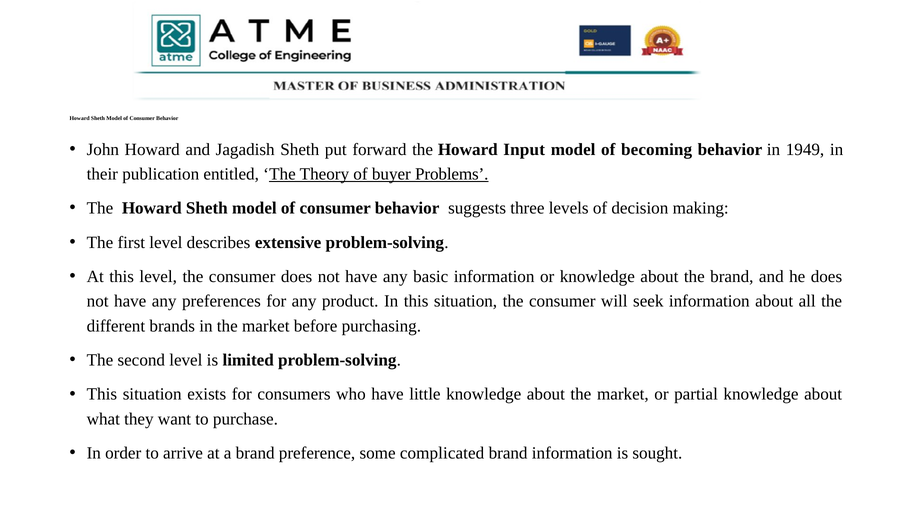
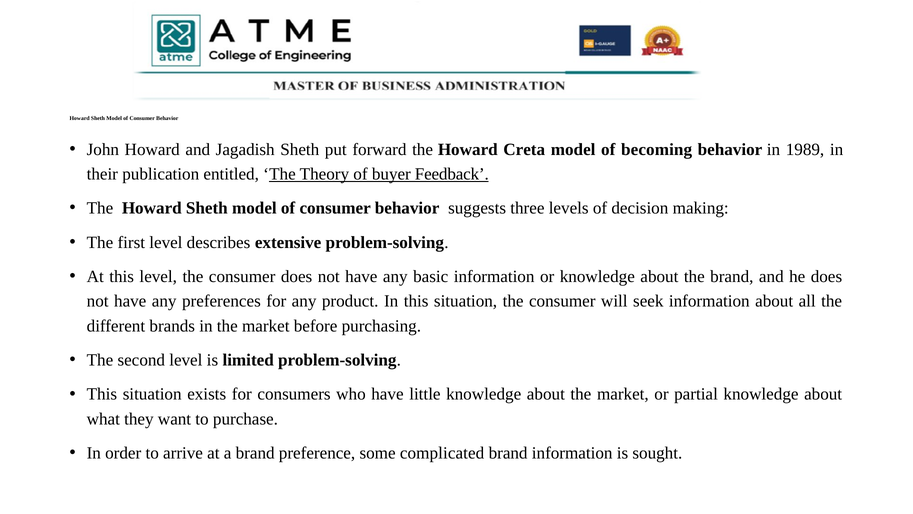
Input: Input -> Creta
1949: 1949 -> 1989
Problems: Problems -> Feedback
